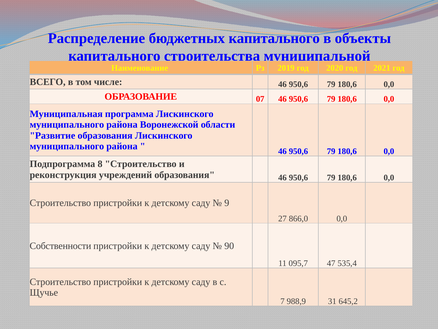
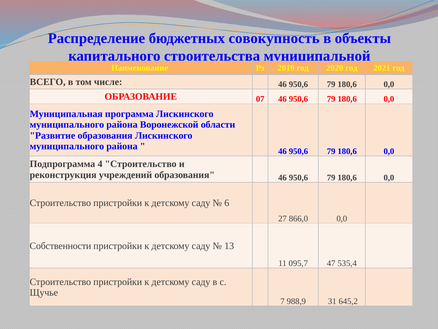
бюджетных капитального: капитального -> совокупность
8: 8 -> 4
9: 9 -> 6
90: 90 -> 13
